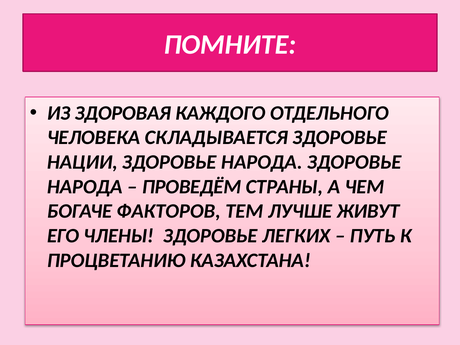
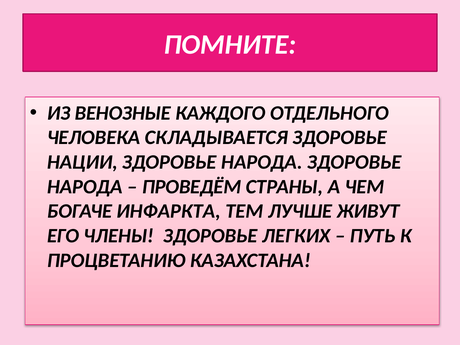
ЗДОРОВАЯ: ЗДОРОВАЯ -> ВЕНОЗНЫЕ
ФАКТОРОВ: ФАКТОРОВ -> ИНФАРКТА
